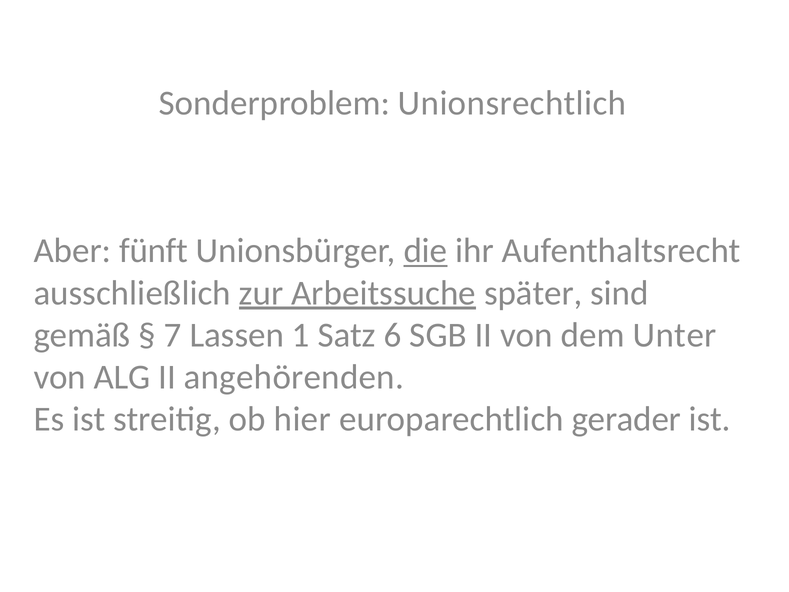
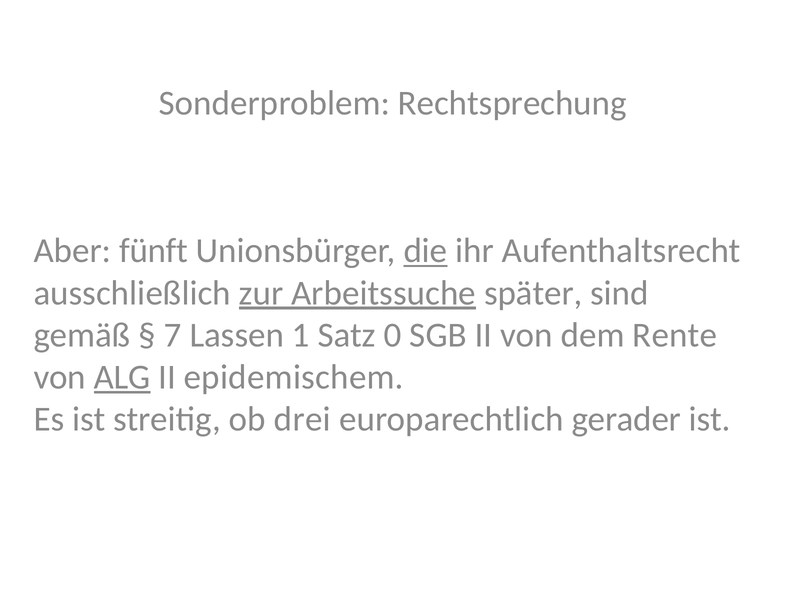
Unionsrechtlich: Unionsrechtlich -> Rechtsprechung
6: 6 -> 0
Unter: Unter -> Rente
ALG underline: none -> present
angehörenden: angehörenden -> epidemischem
hier: hier -> drei
